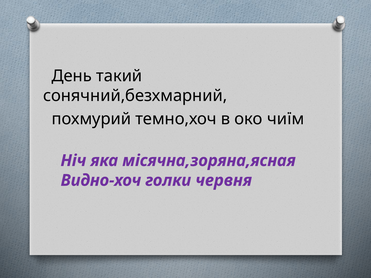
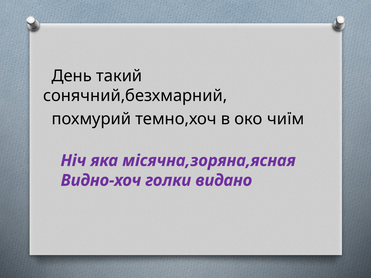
червня: червня -> видано
